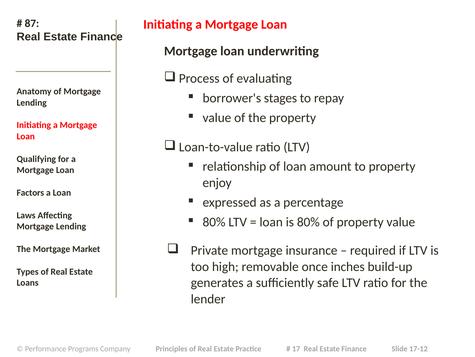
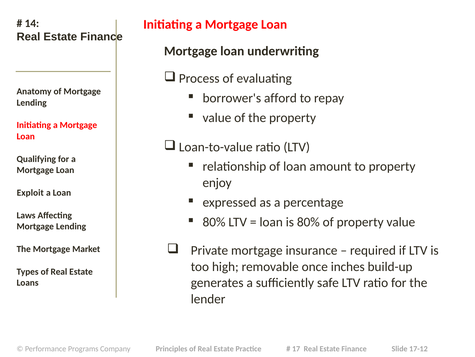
87: 87 -> 14
stages: stages -> afford
Factors: Factors -> Exploit
